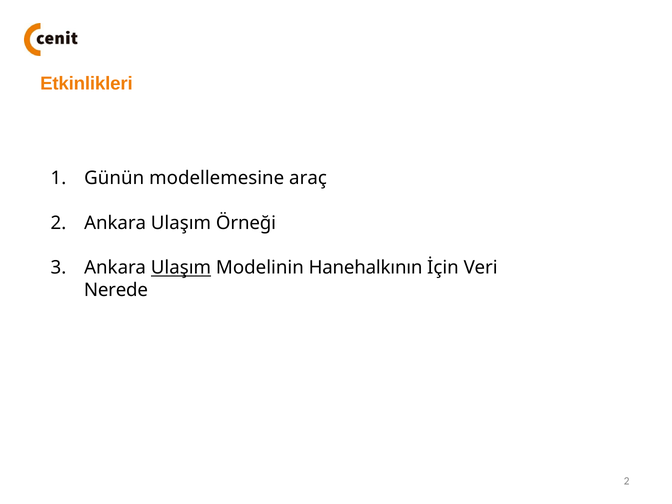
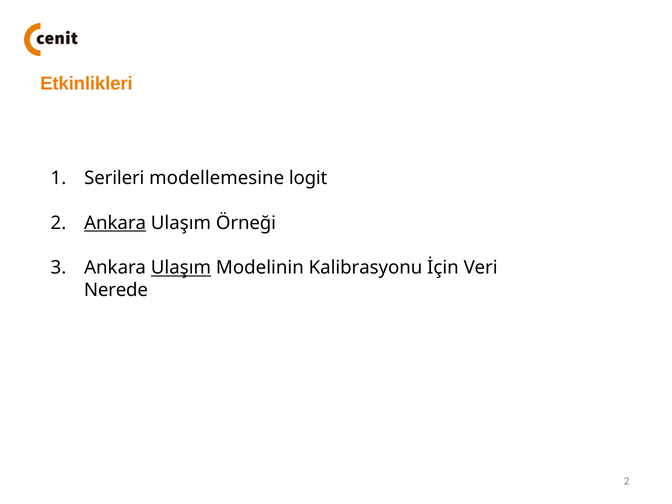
Günün: Günün -> Serileri
araç: araç -> logit
Ankara at (115, 223) underline: none -> present
Hanehalkının: Hanehalkının -> Kalibrasyonu
